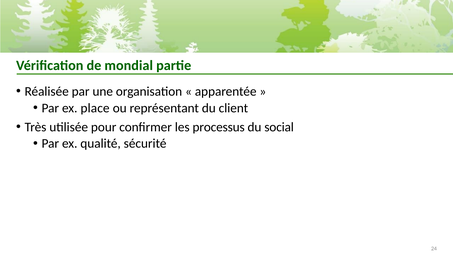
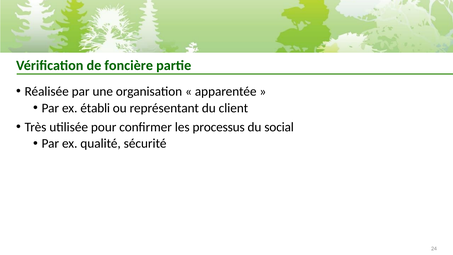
mondial: mondial -> foncière
place: place -> établi
